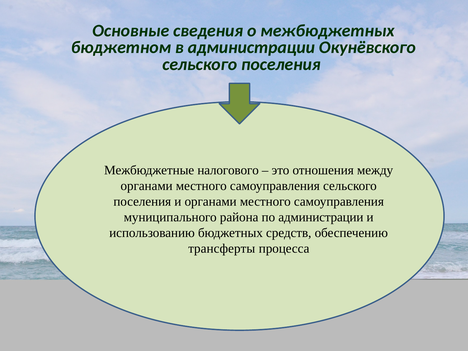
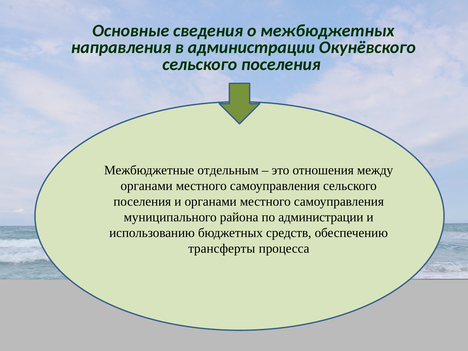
бюджетном: бюджетном -> направления
налогового: налогового -> отдельным
